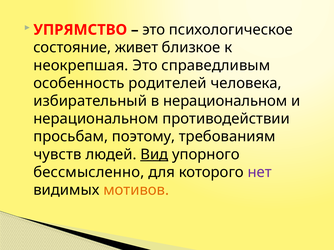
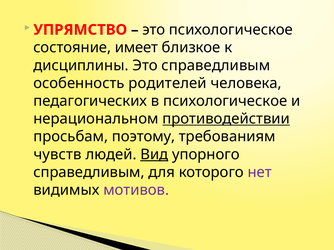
живет: живет -> имеет
неокрепшая: неокрепшая -> дисциплины
избирательный: избирательный -> педагогических
в нерациональном: нерациональном -> психологическое
противодействии underline: none -> present
бессмысленно at (89, 173): бессмысленно -> справедливым
мотивов colour: orange -> purple
